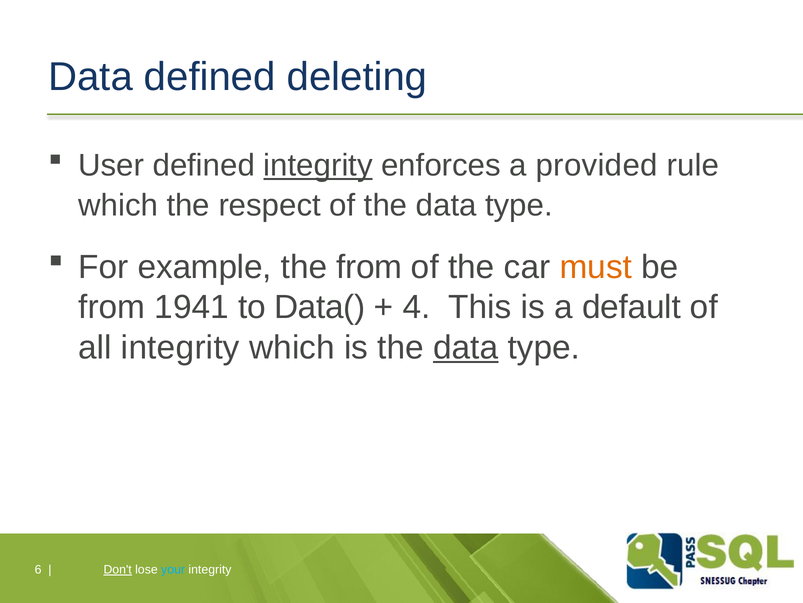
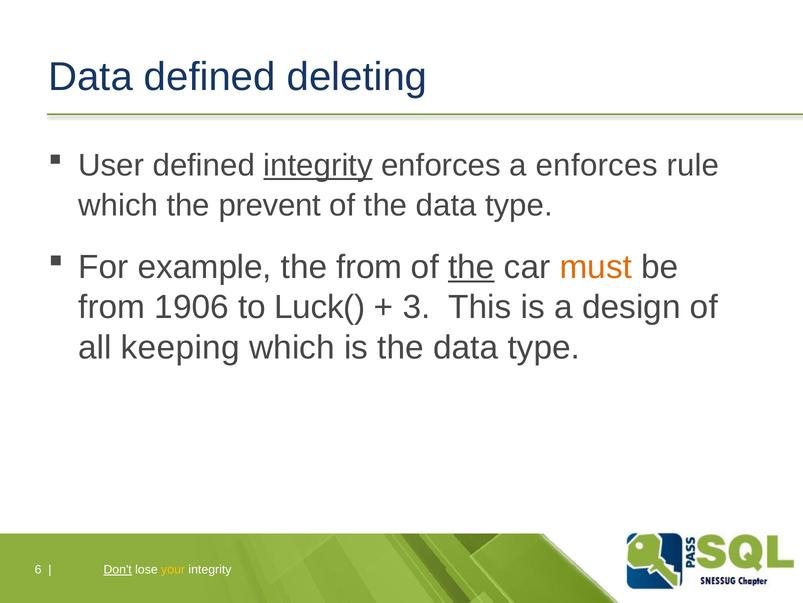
a provided: provided -> enforces
respect: respect -> prevent
the at (471, 267) underline: none -> present
1941: 1941 -> 1906
Data(: Data( -> Luck(
4: 4 -> 3
default: default -> design
all integrity: integrity -> keeping
data at (466, 347) underline: present -> none
your colour: light blue -> yellow
